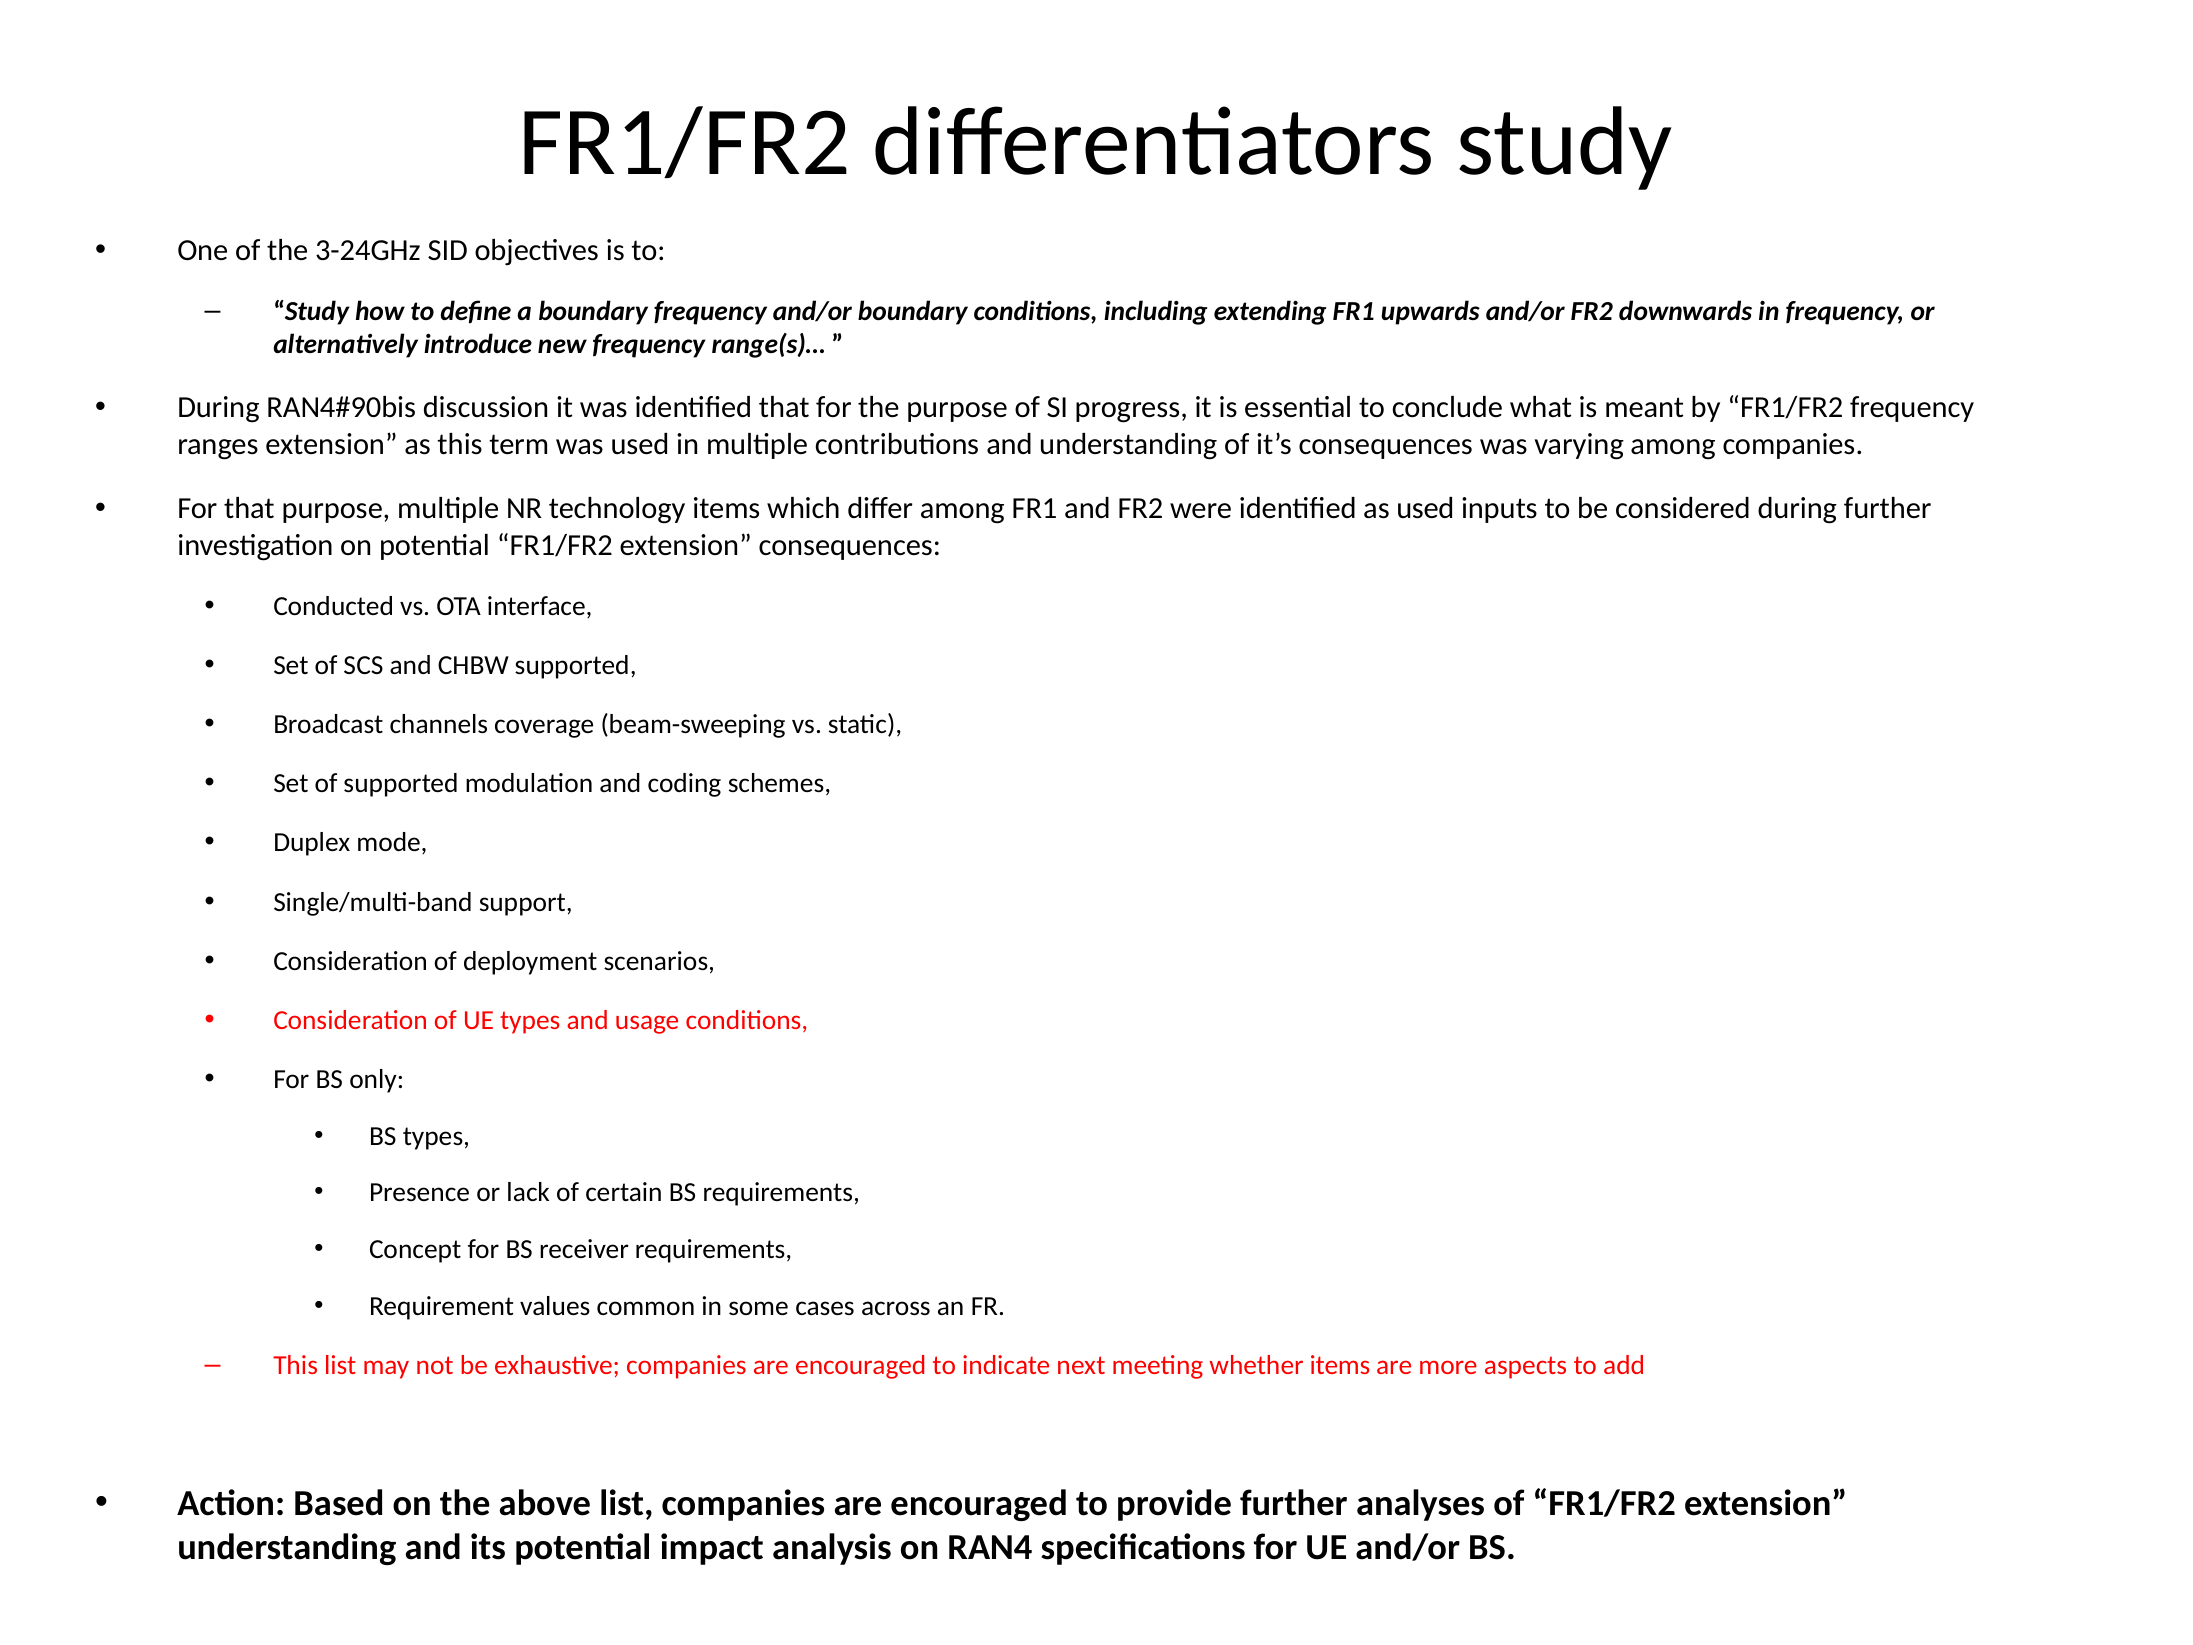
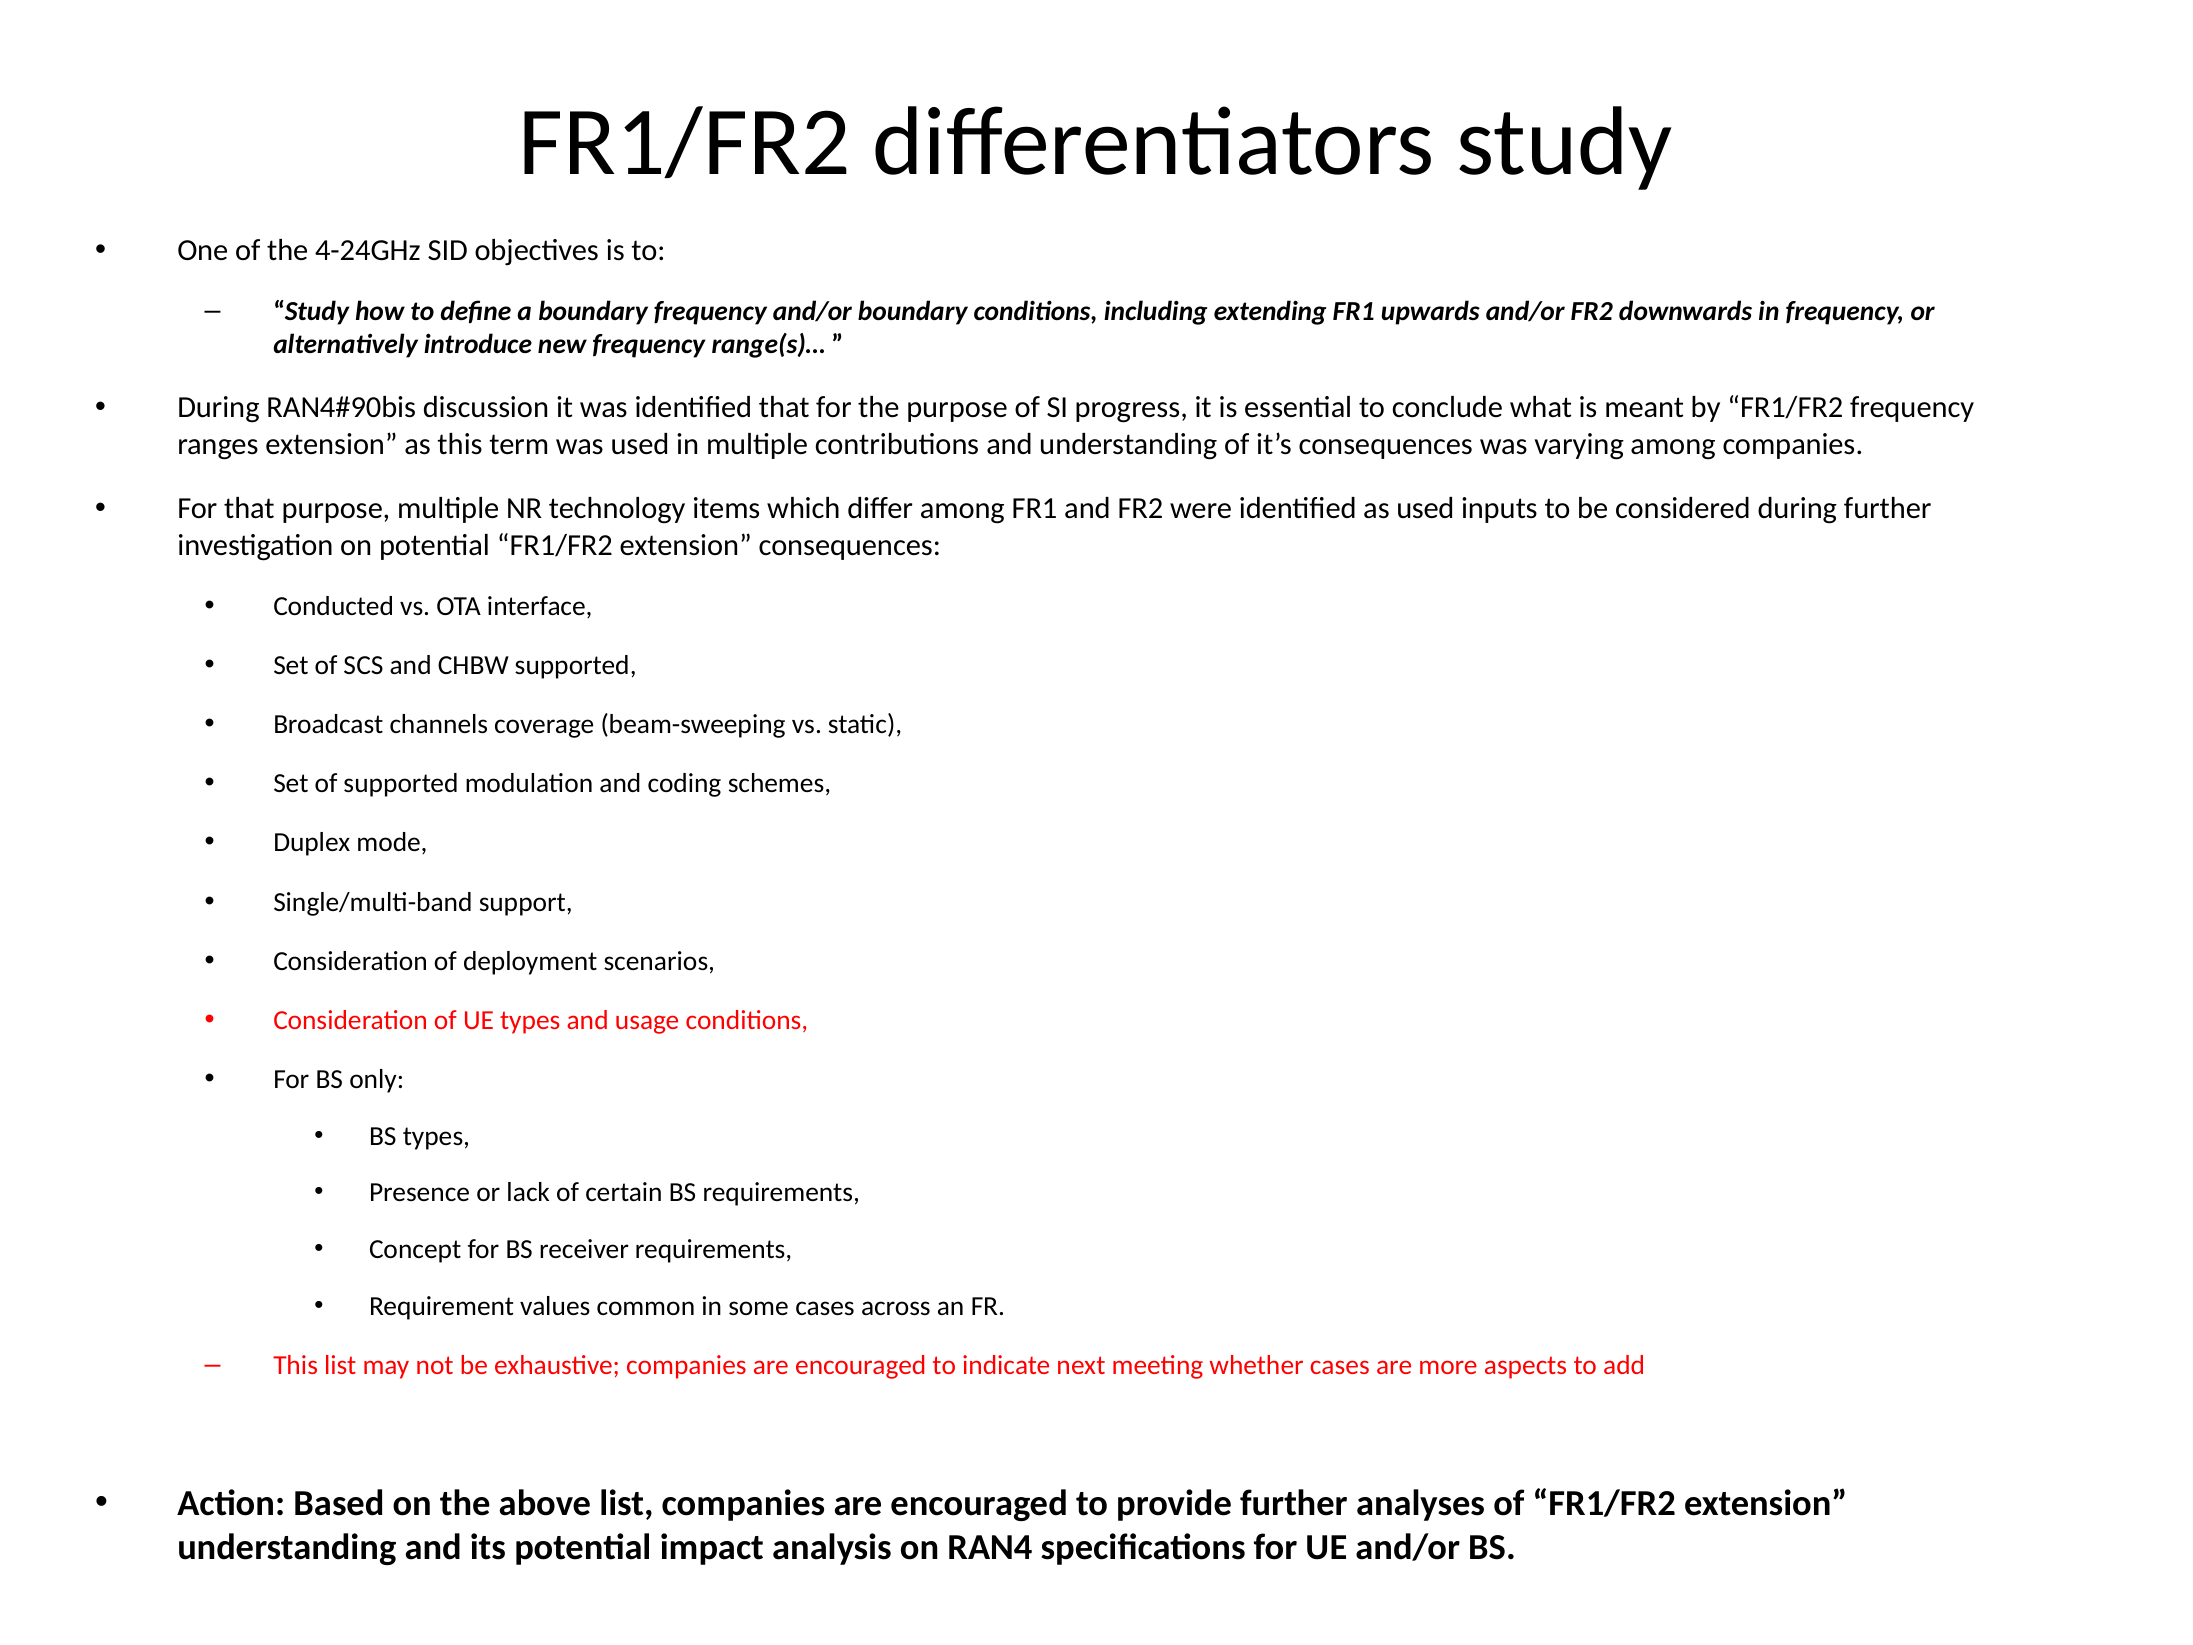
3-24GHz: 3-24GHz -> 4-24GHz
whether items: items -> cases
